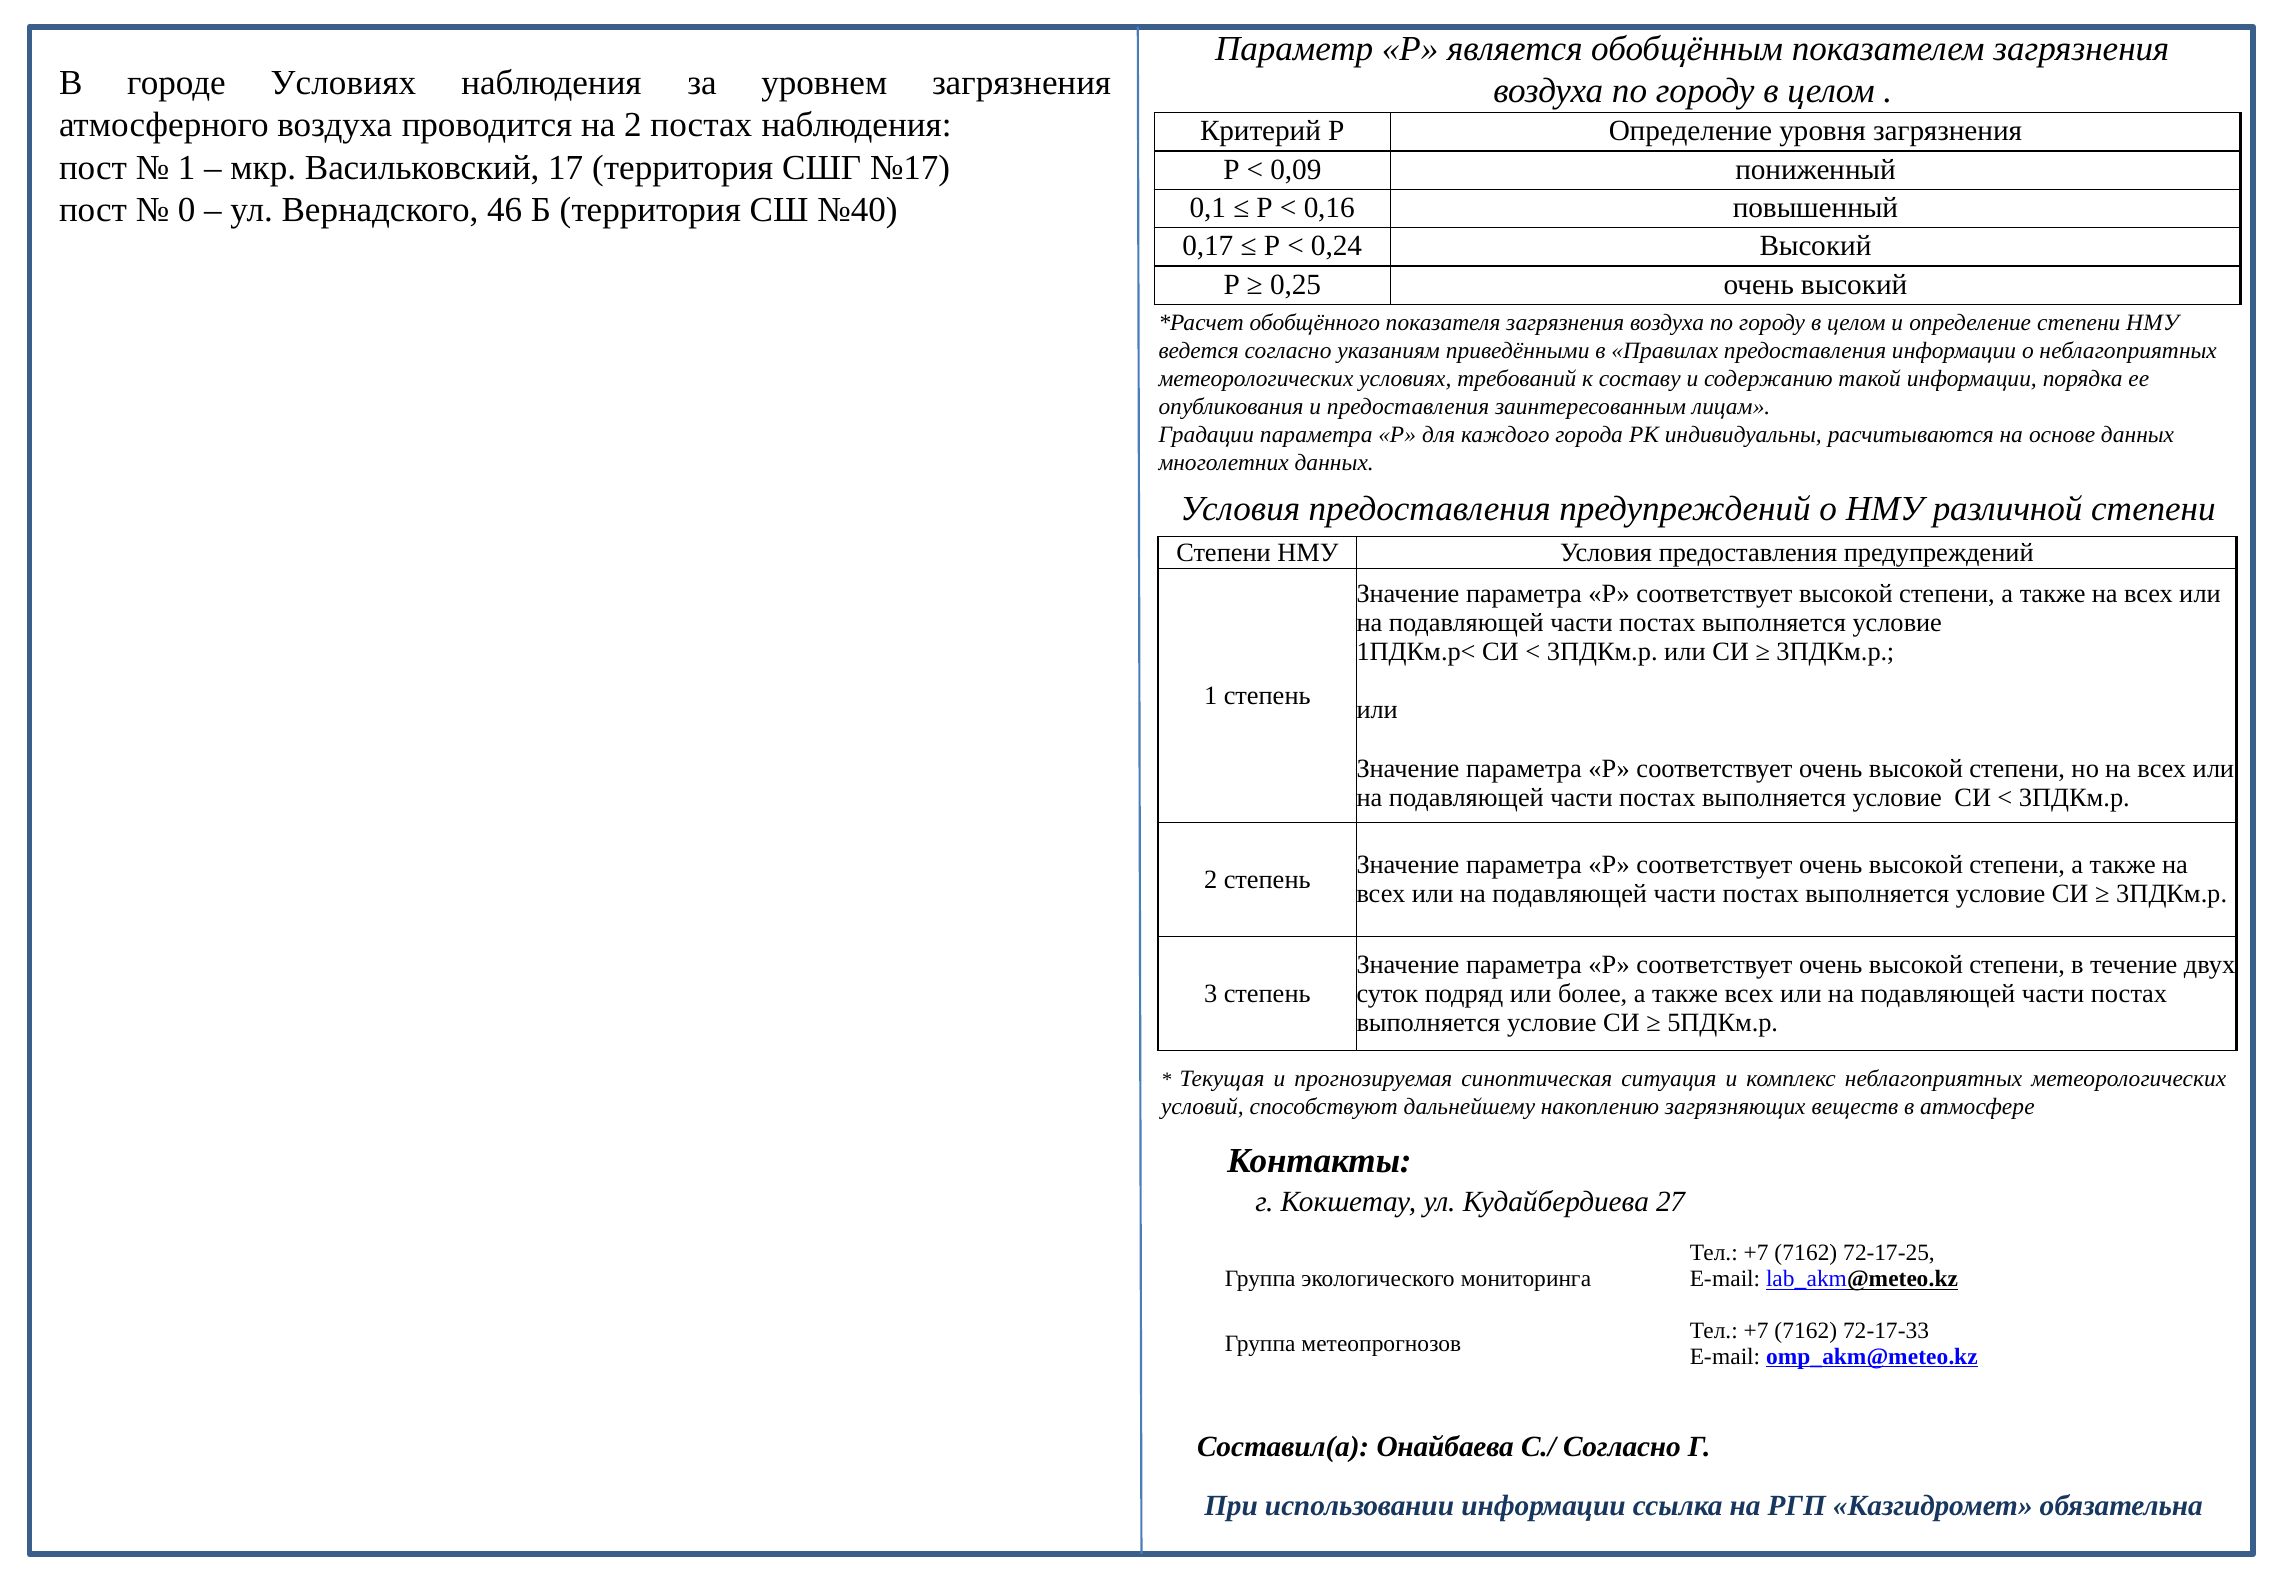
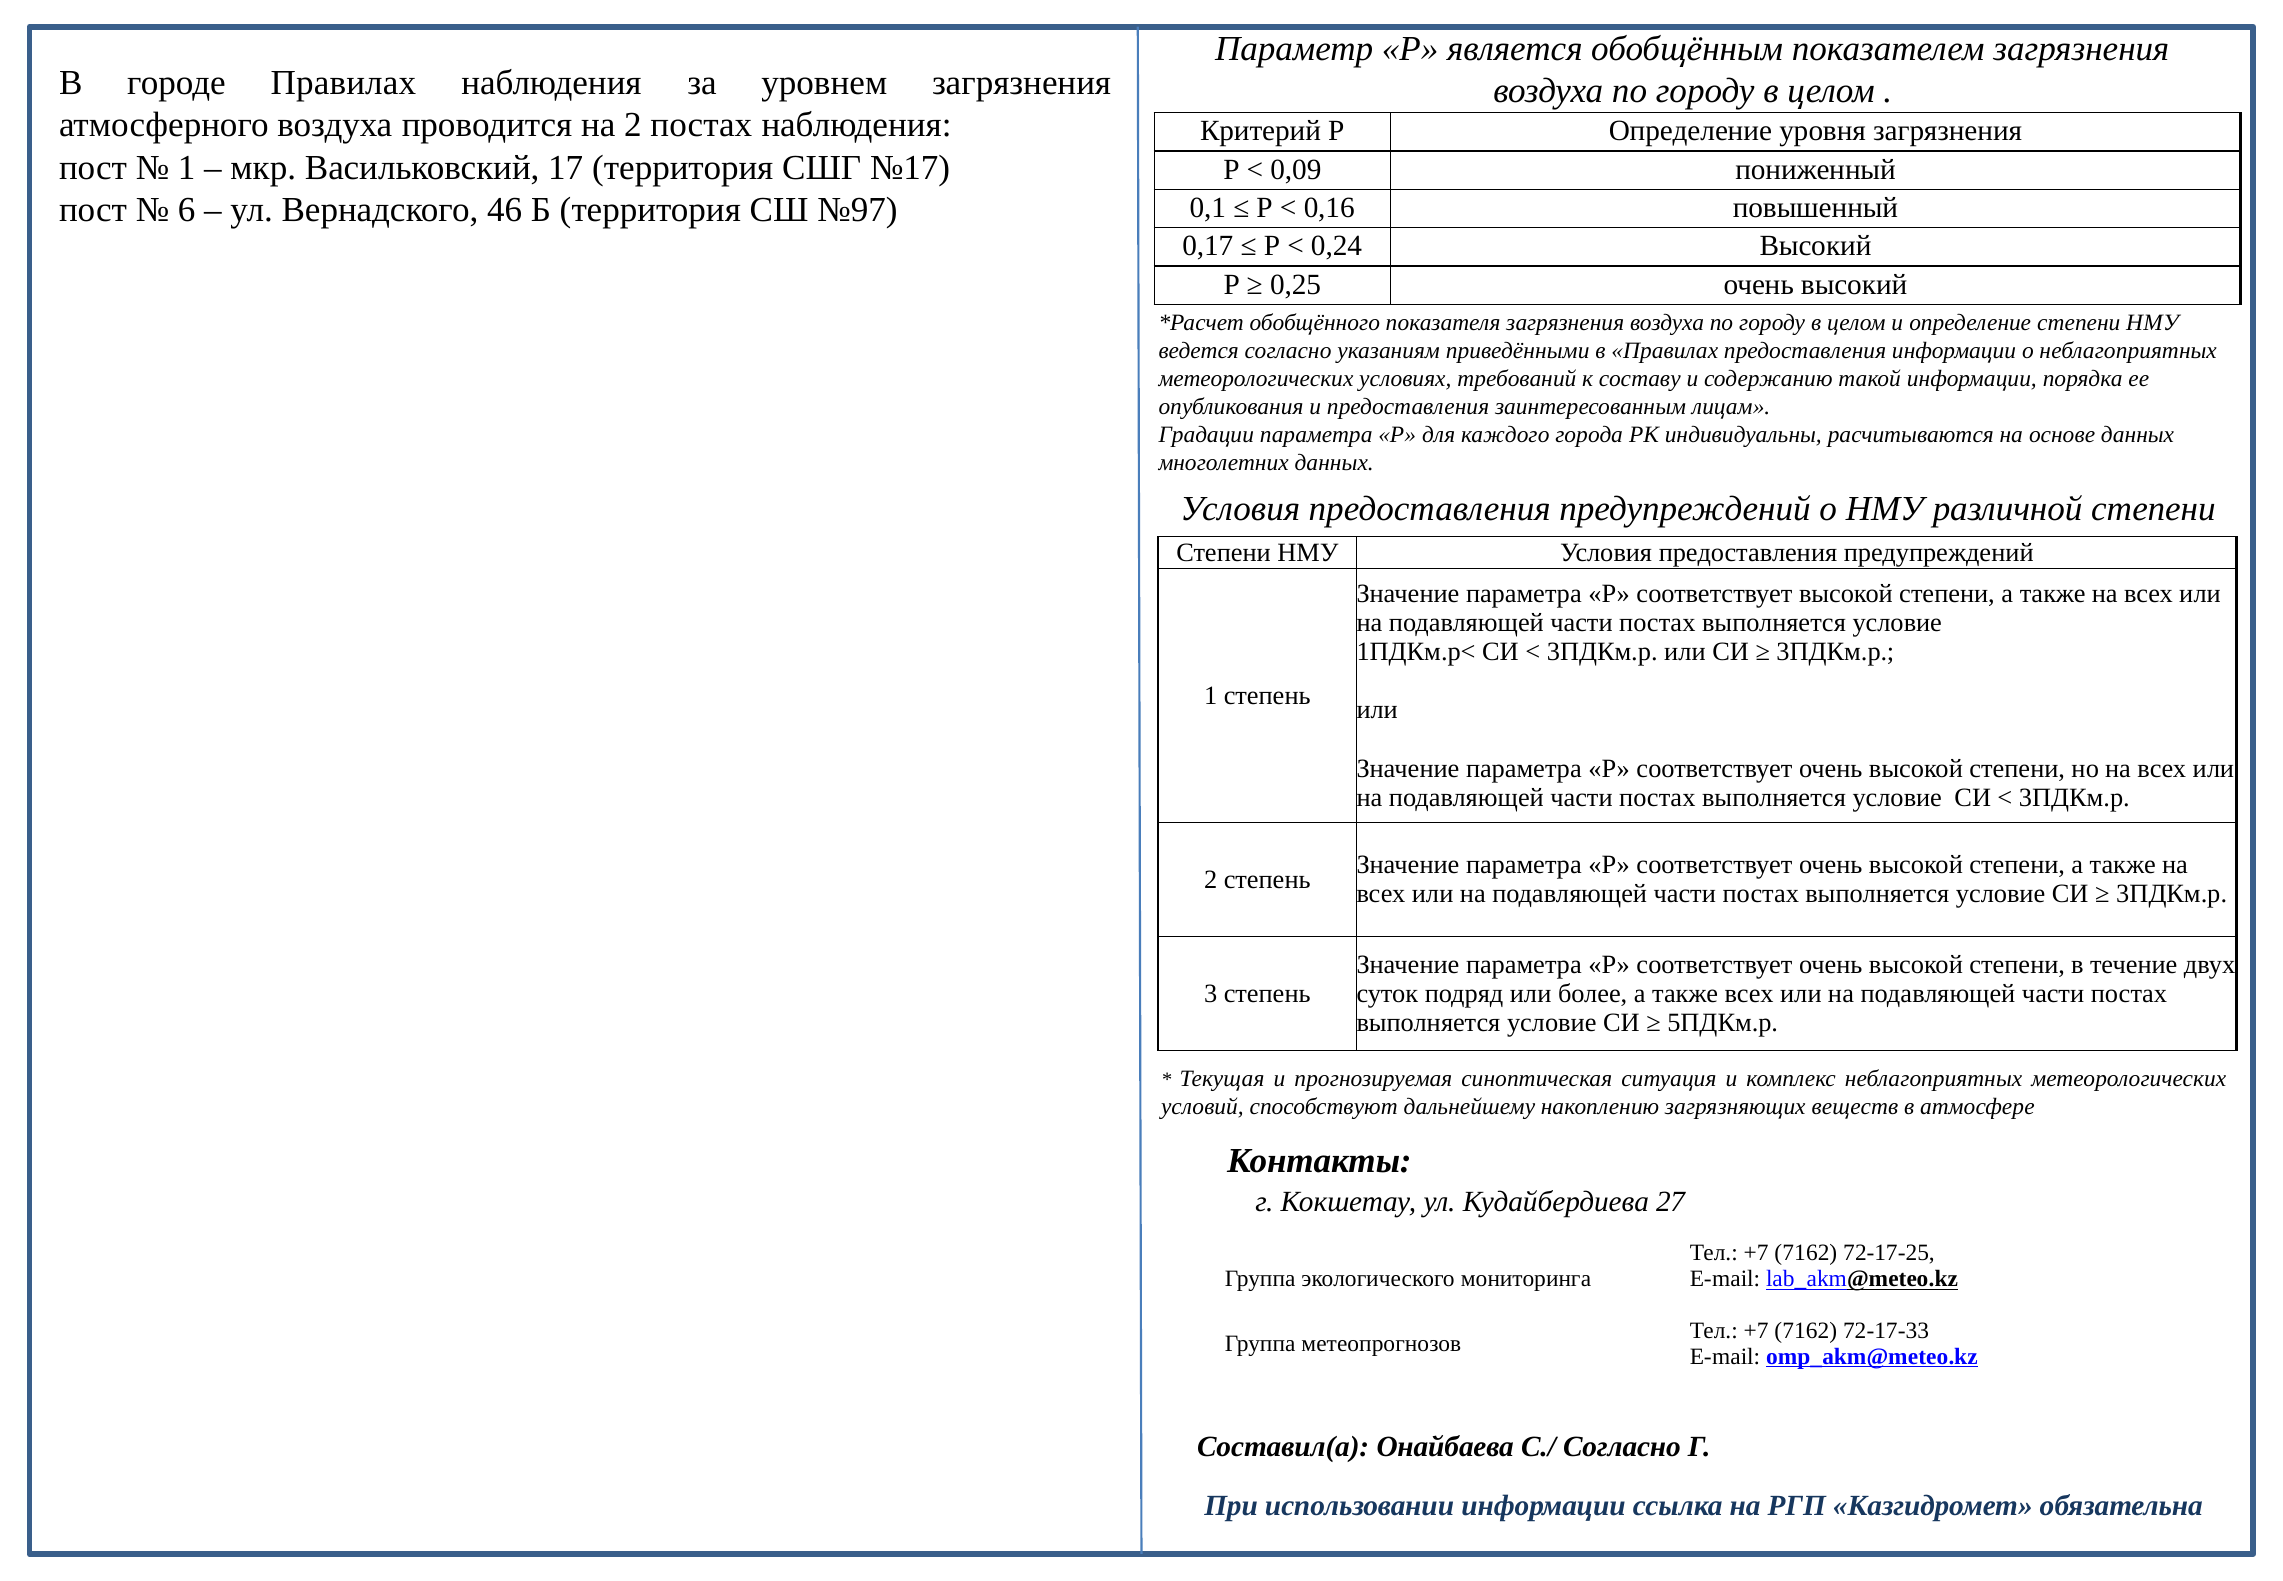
городе Условиях: Условиях -> Правилах
0: 0 -> 6
№40: №40 -> №97
